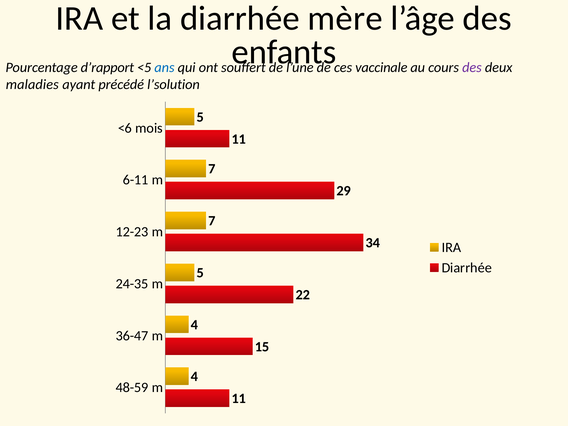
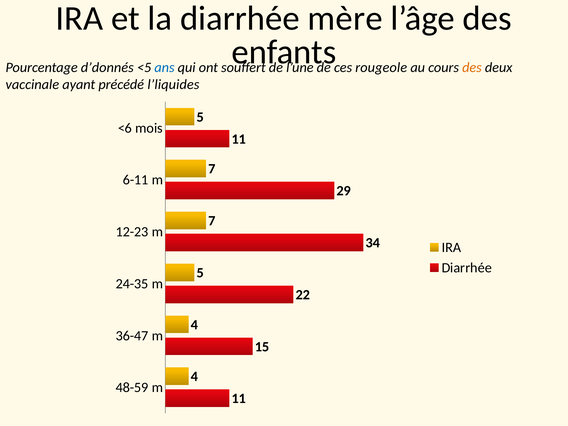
d’rapport: d’rapport -> d’donnés
vaccinale: vaccinale -> rougeole
des at (472, 67) colour: purple -> orange
maladies: maladies -> vaccinale
l’solution: l’solution -> l’liquides
